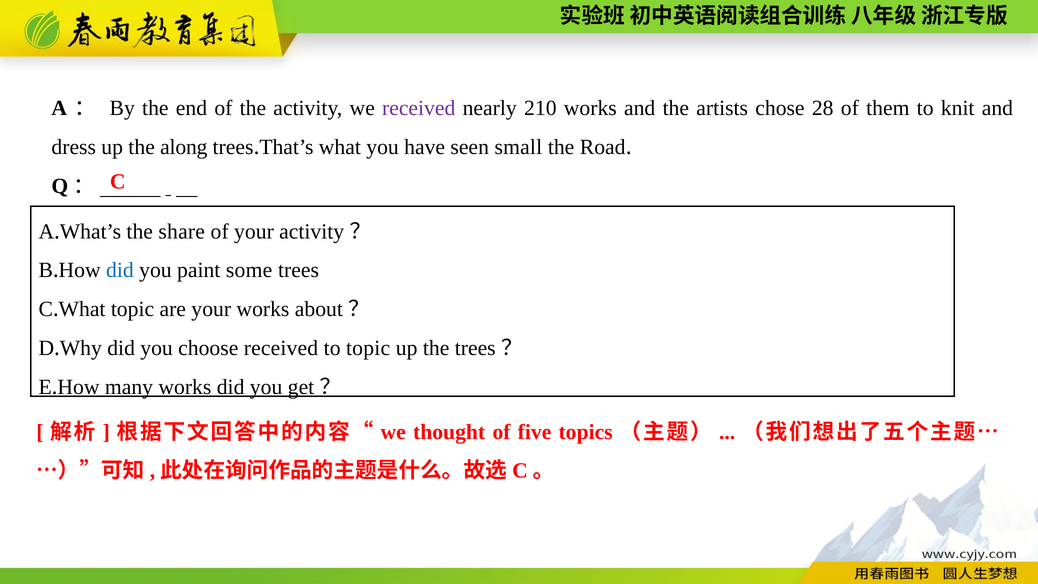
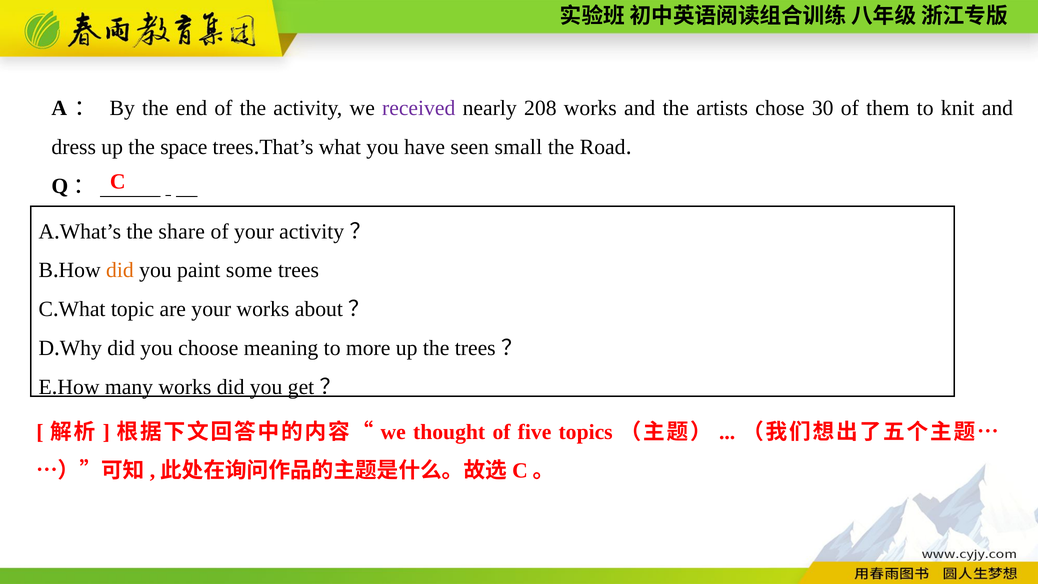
210: 210 -> 208
28: 28 -> 30
along: along -> space
did at (120, 270) colour: blue -> orange
choose received: received -> meaning
to topic: topic -> more
